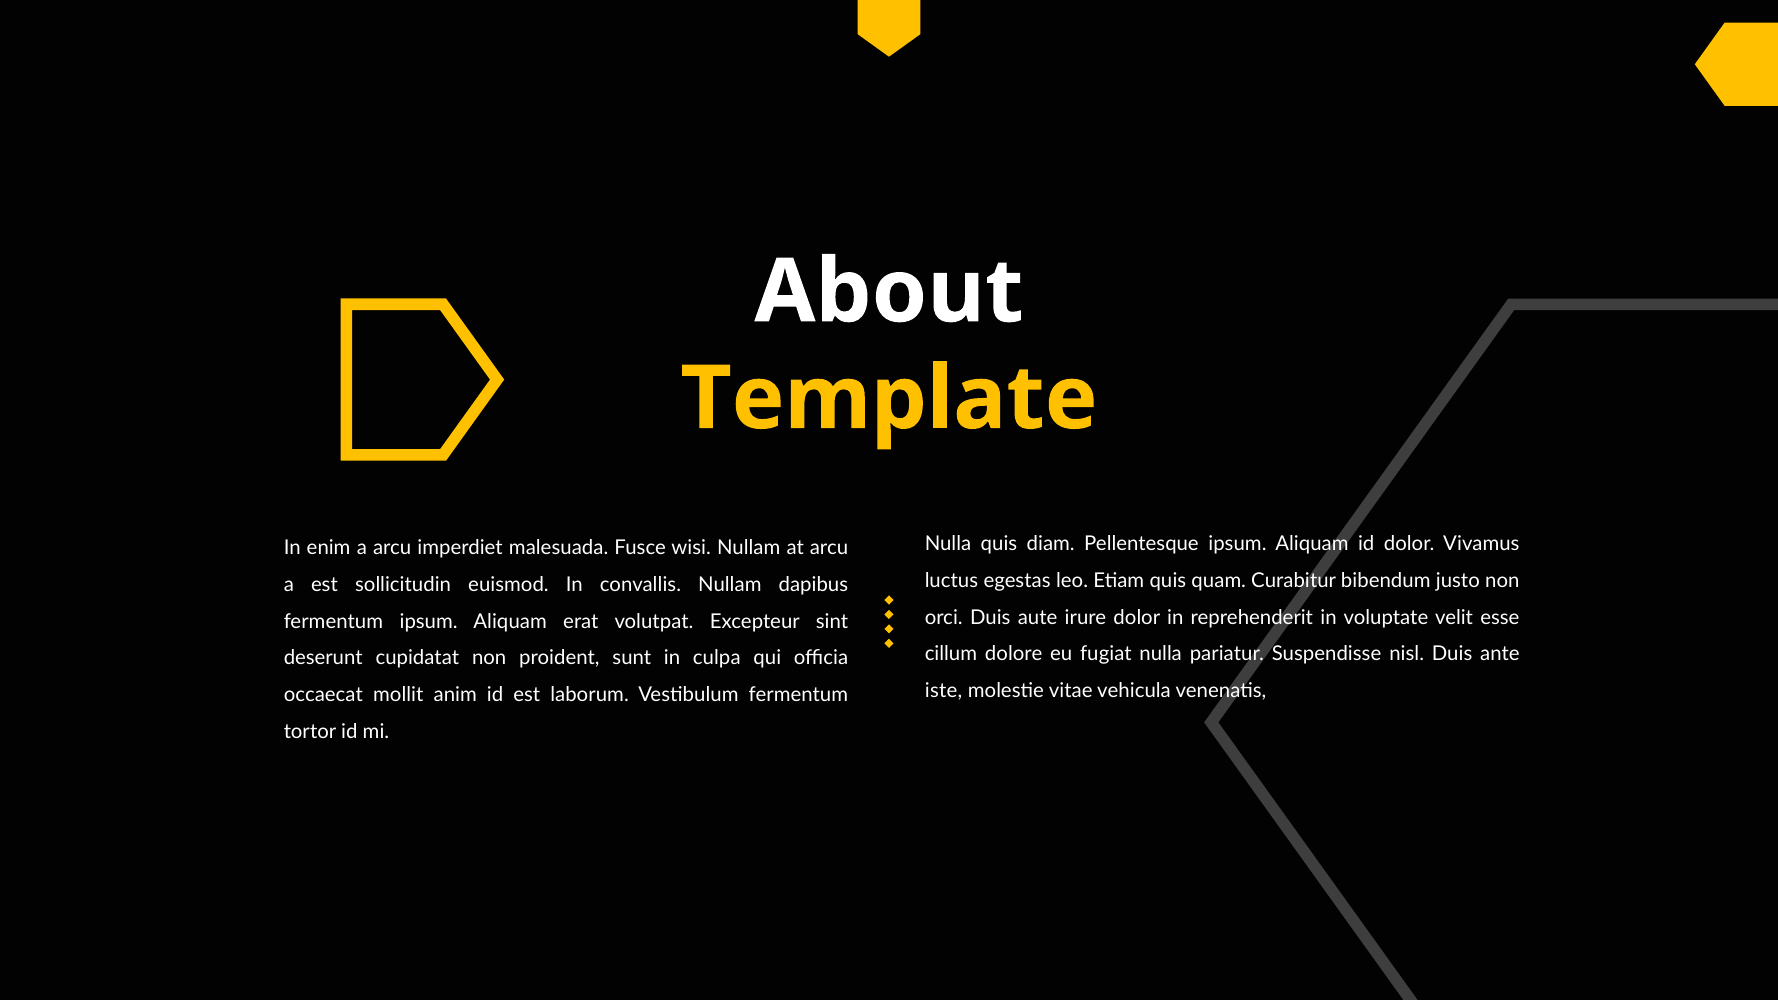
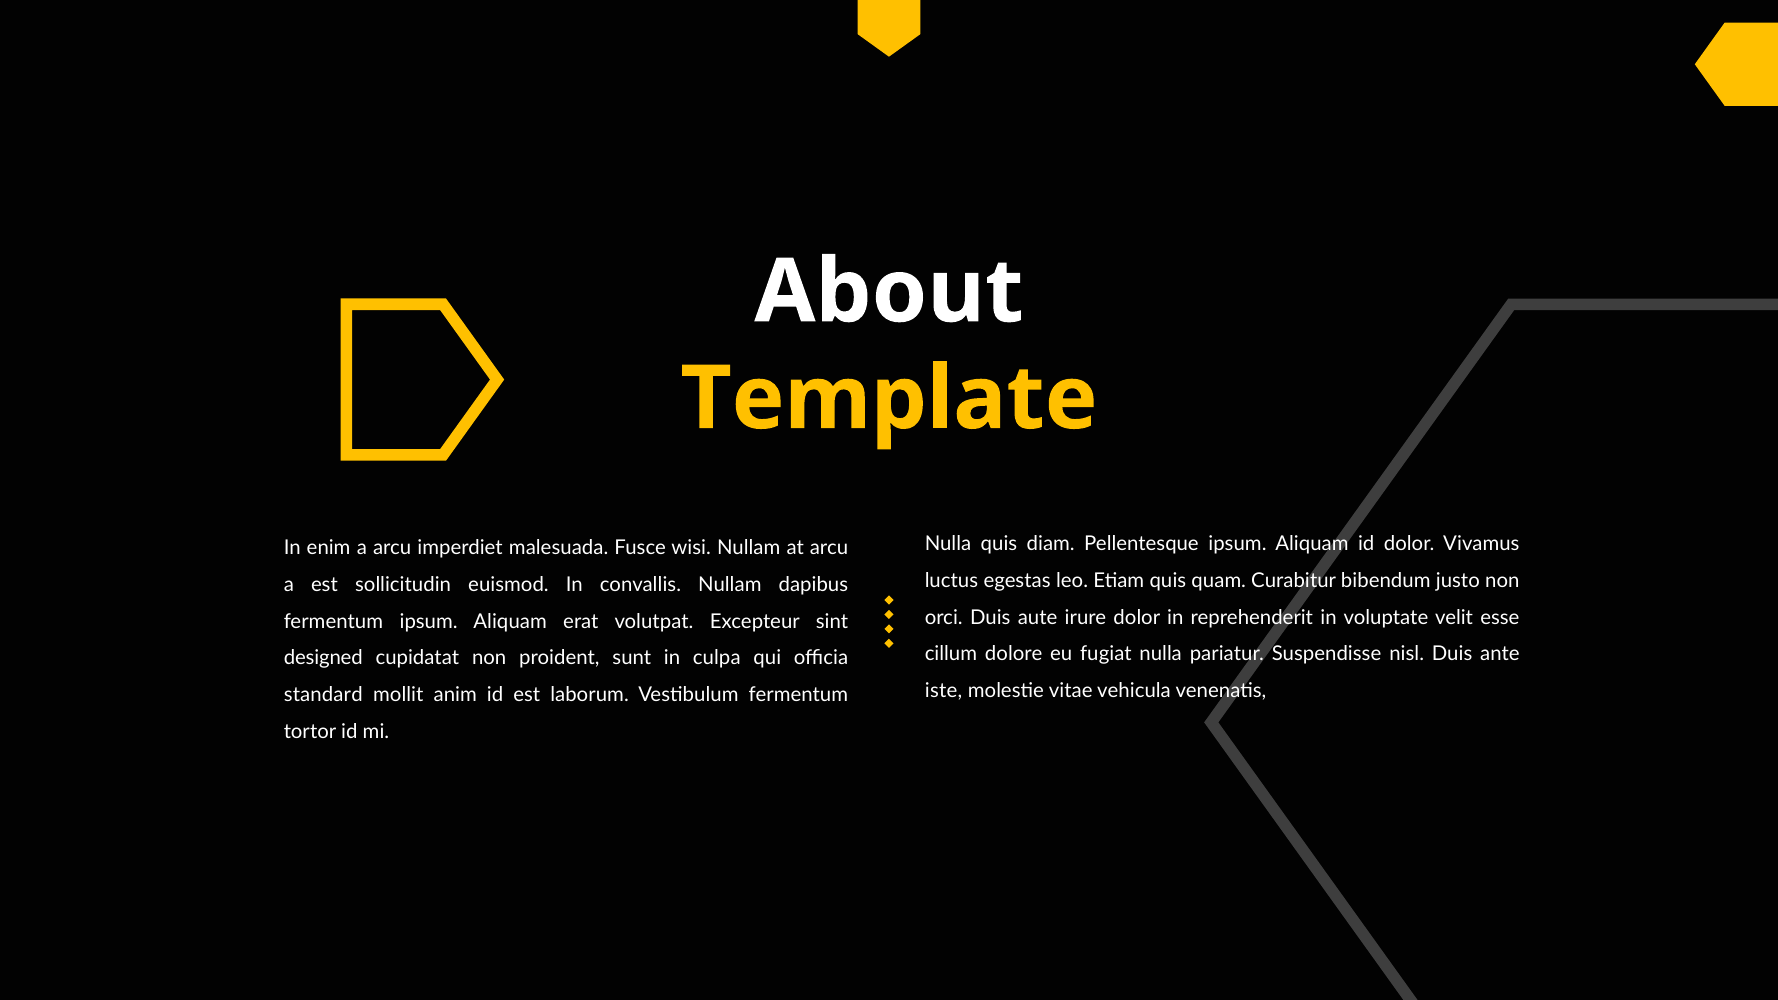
deserunt: deserunt -> designed
occaecat: occaecat -> standard
